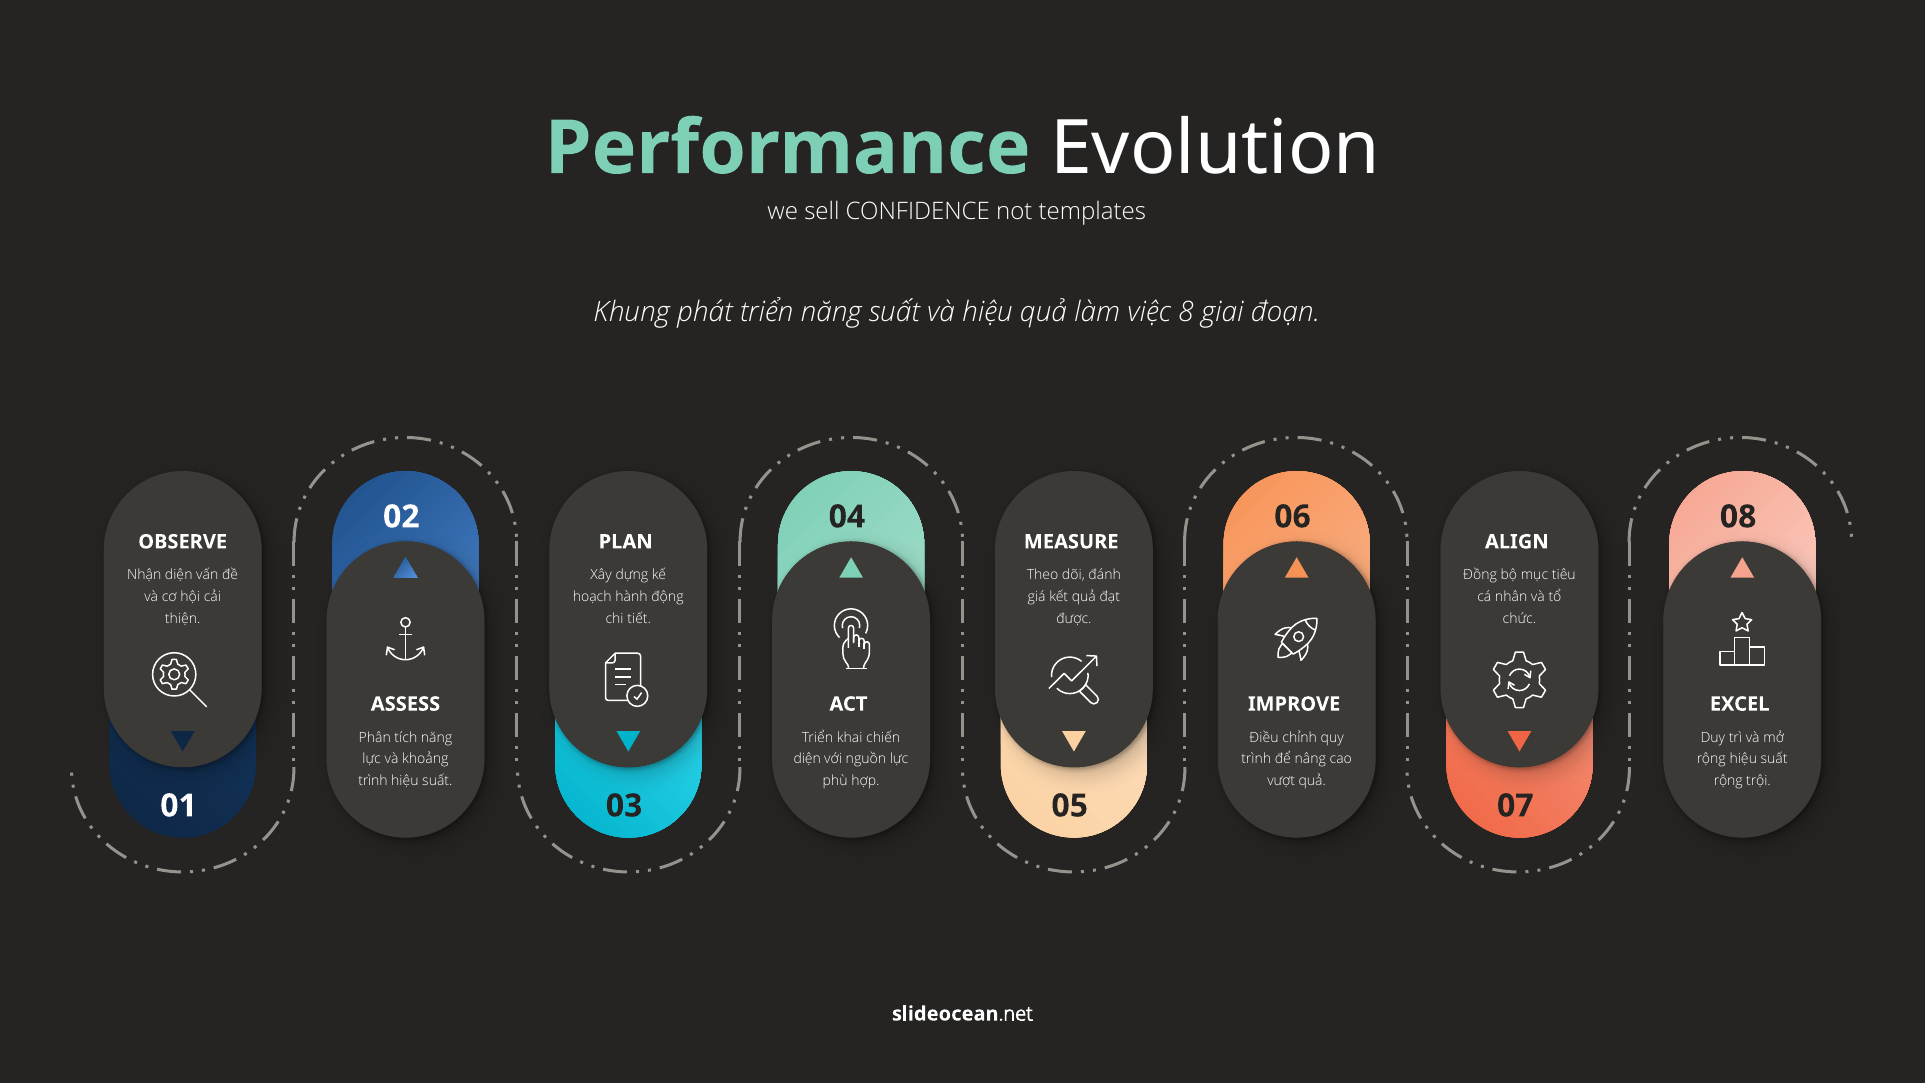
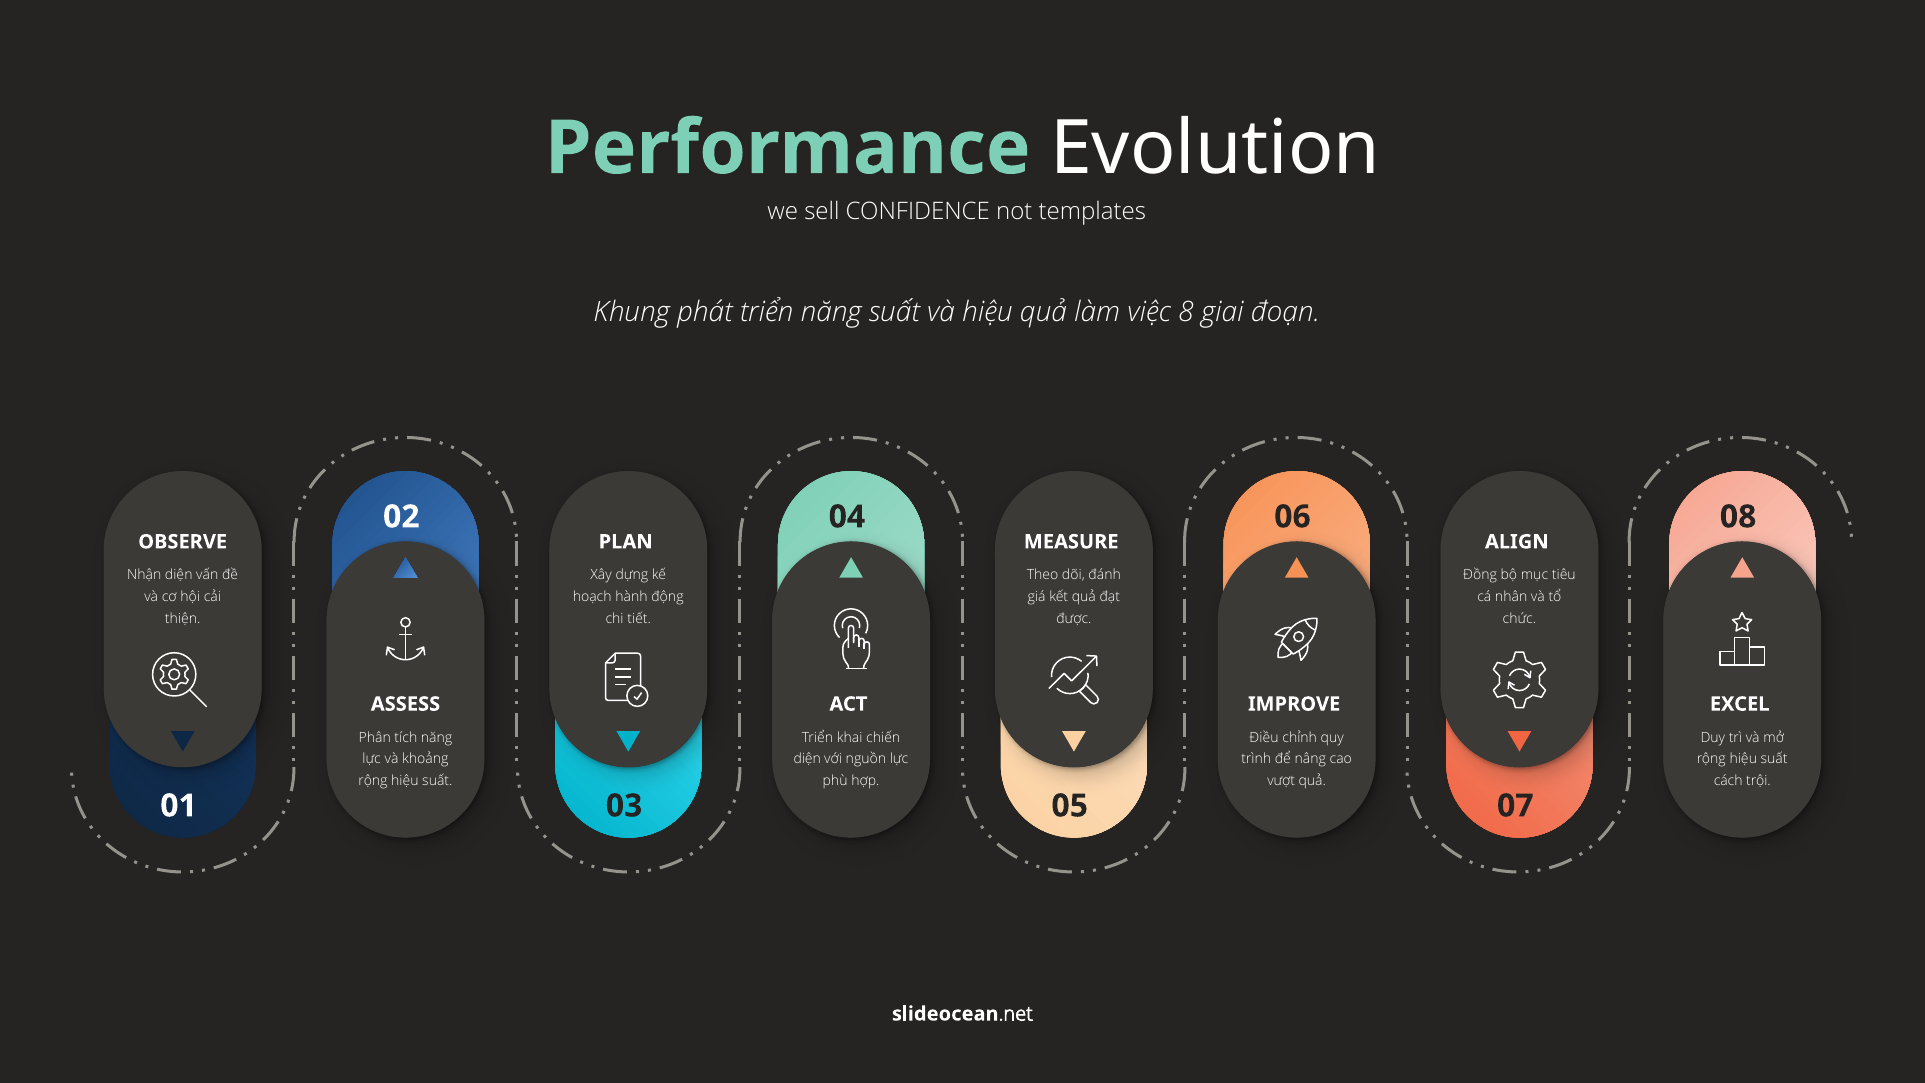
trình at (373, 781): trình -> rộng
rộng at (1728, 781): rộng -> cách
